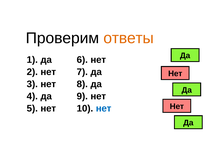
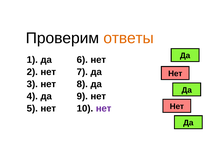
нет at (104, 109) colour: blue -> purple
